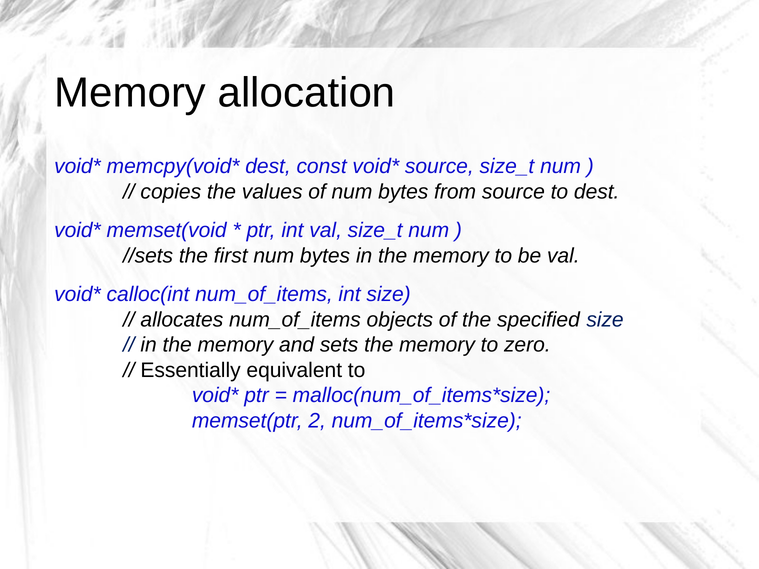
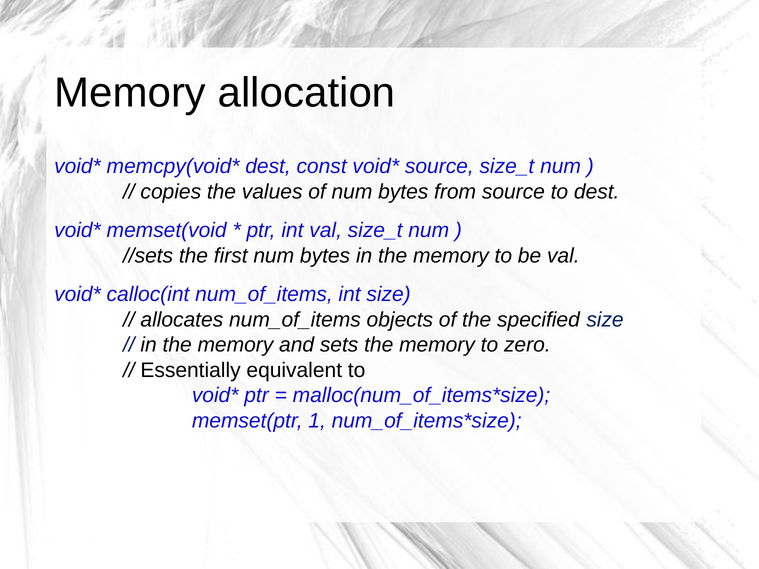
2: 2 -> 1
